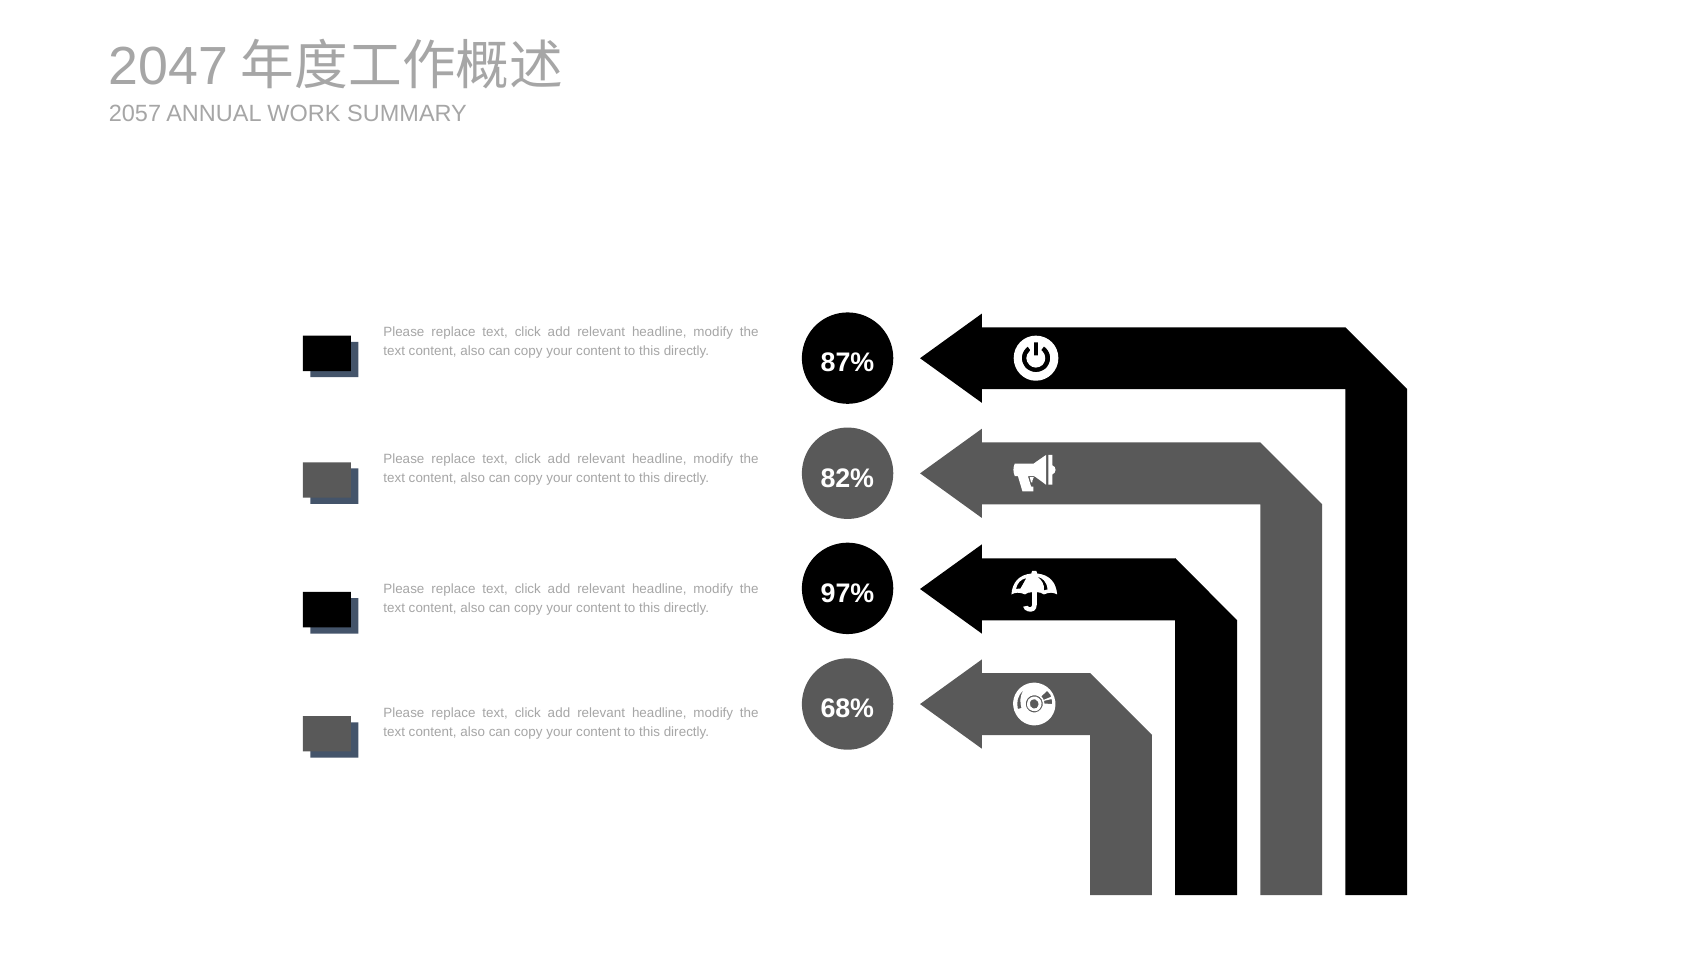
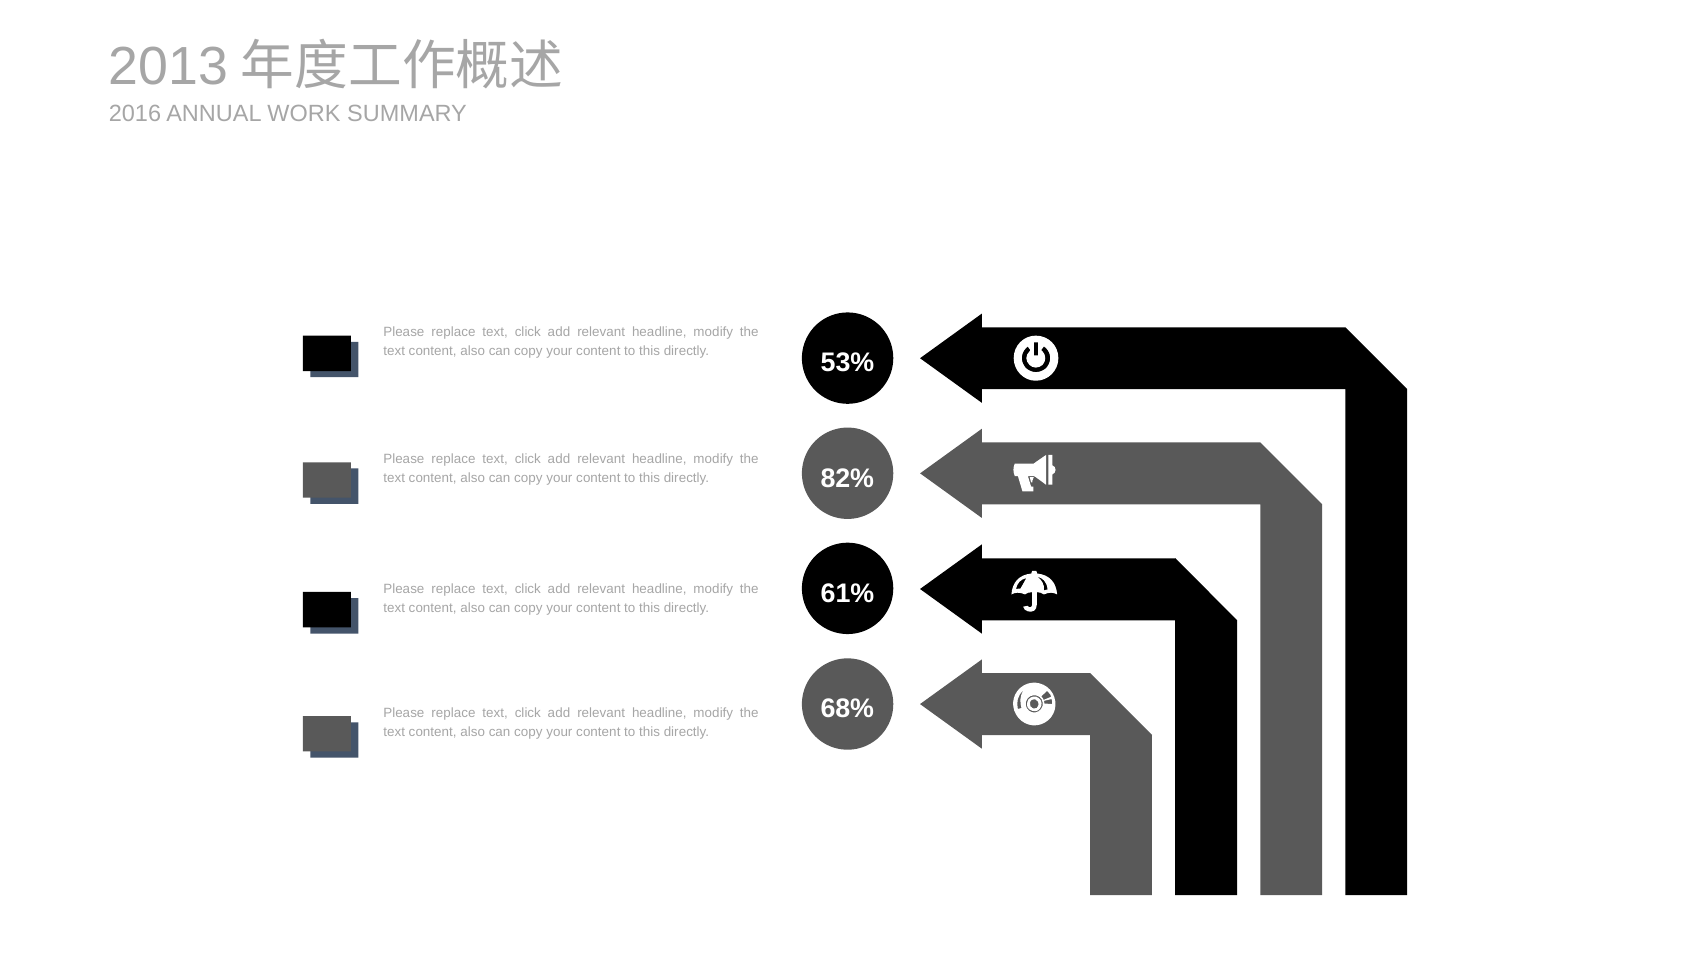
2047: 2047 -> 2013
2057: 2057 -> 2016
87%: 87% -> 53%
97%: 97% -> 61%
